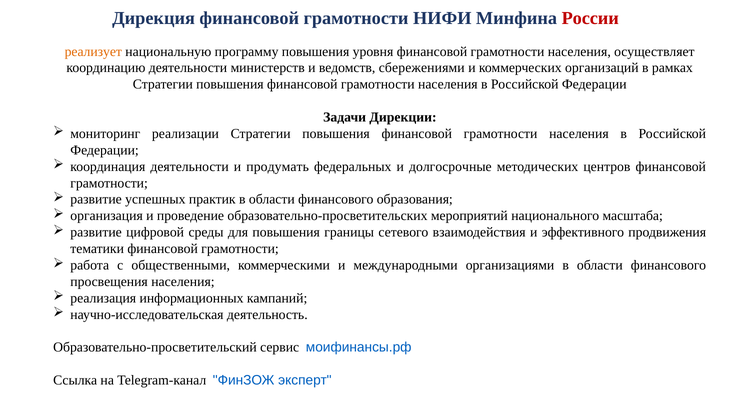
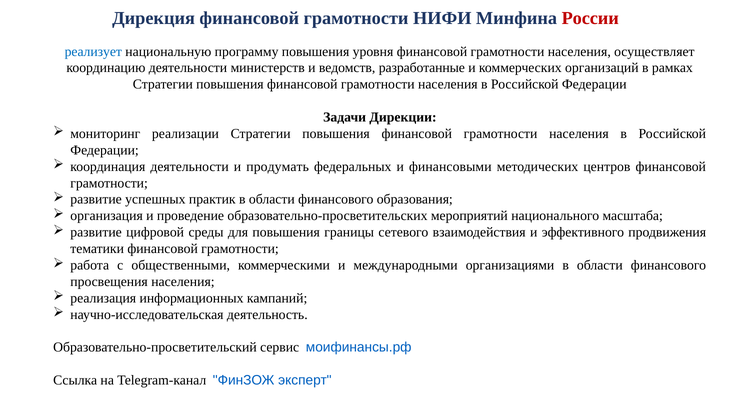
реализует colour: orange -> blue
сбережениями: сбережениями -> разработанные
долгосрочные: долгосрочные -> финансовыми
